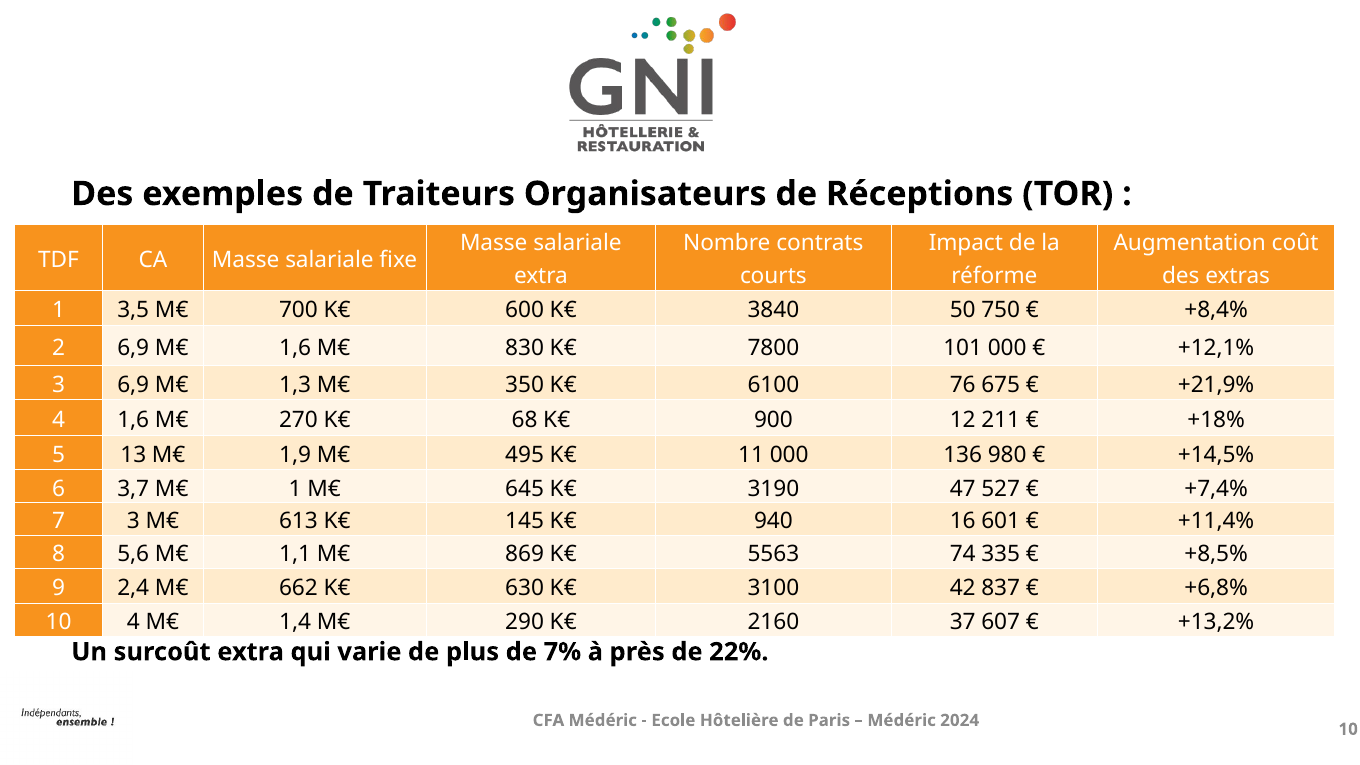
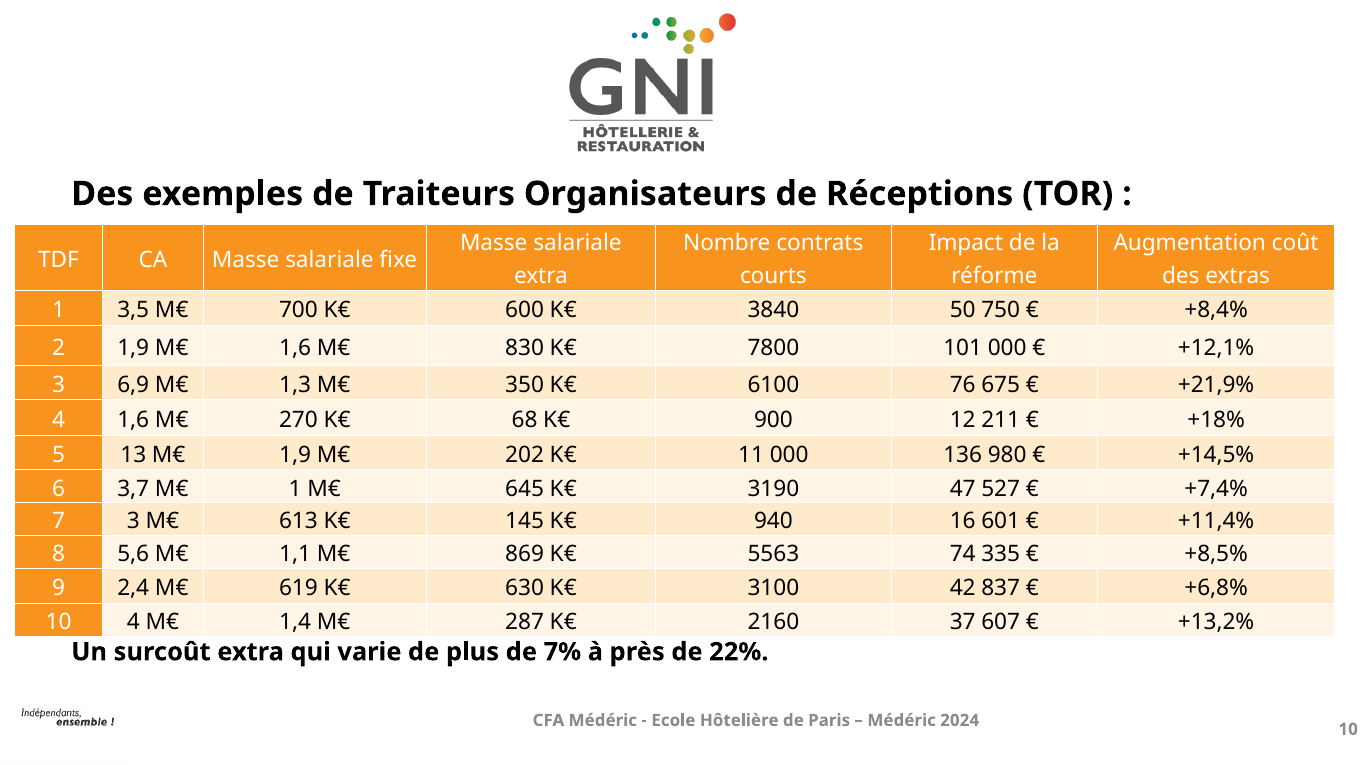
2 6,9: 6,9 -> 1,9
495: 495 -> 202
662: 662 -> 619
290: 290 -> 287
